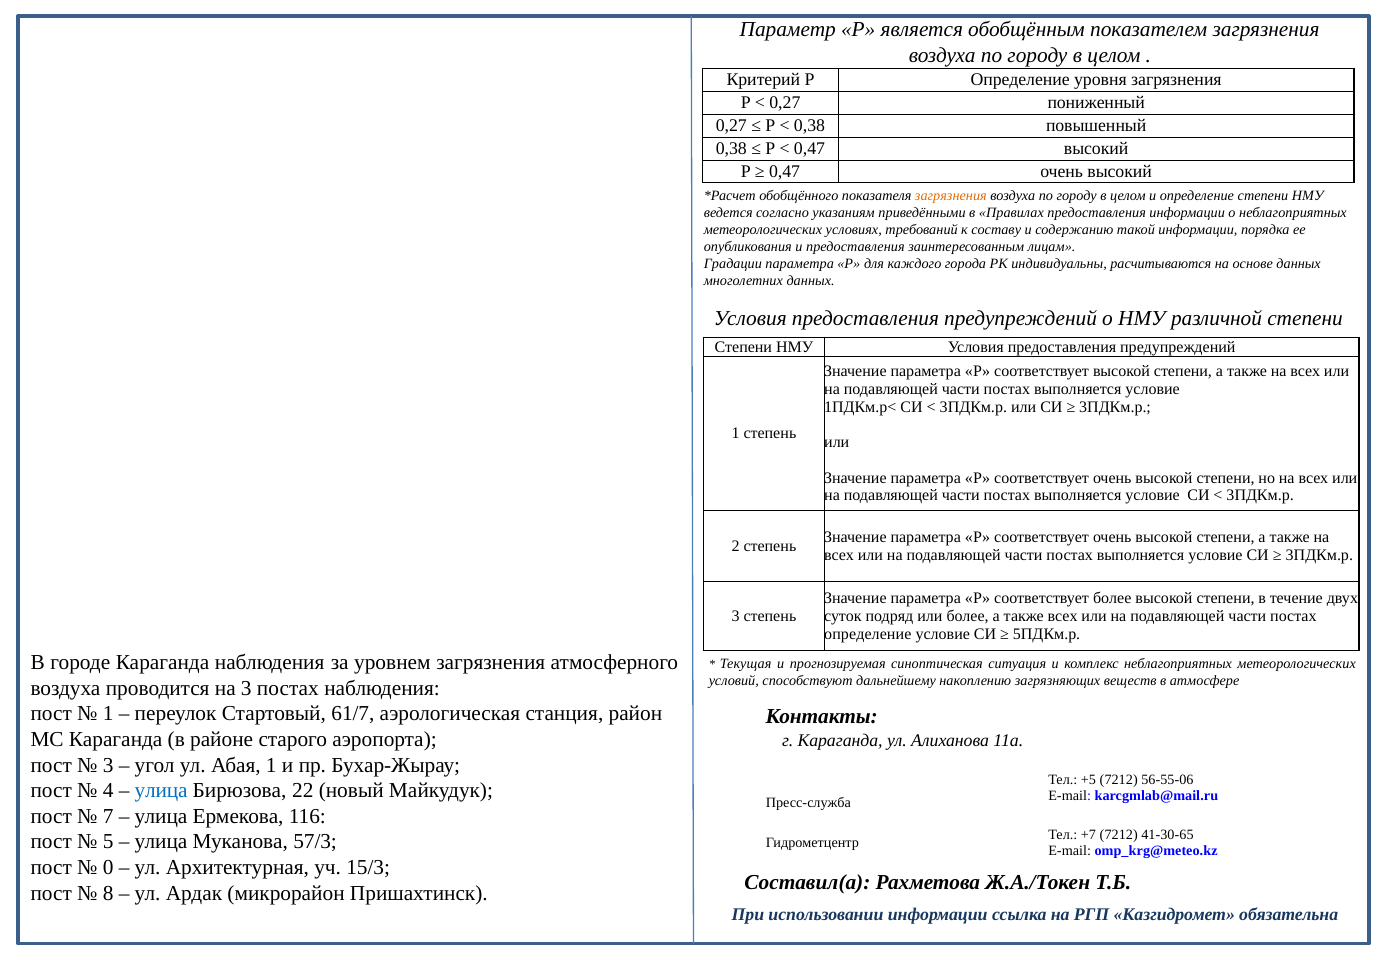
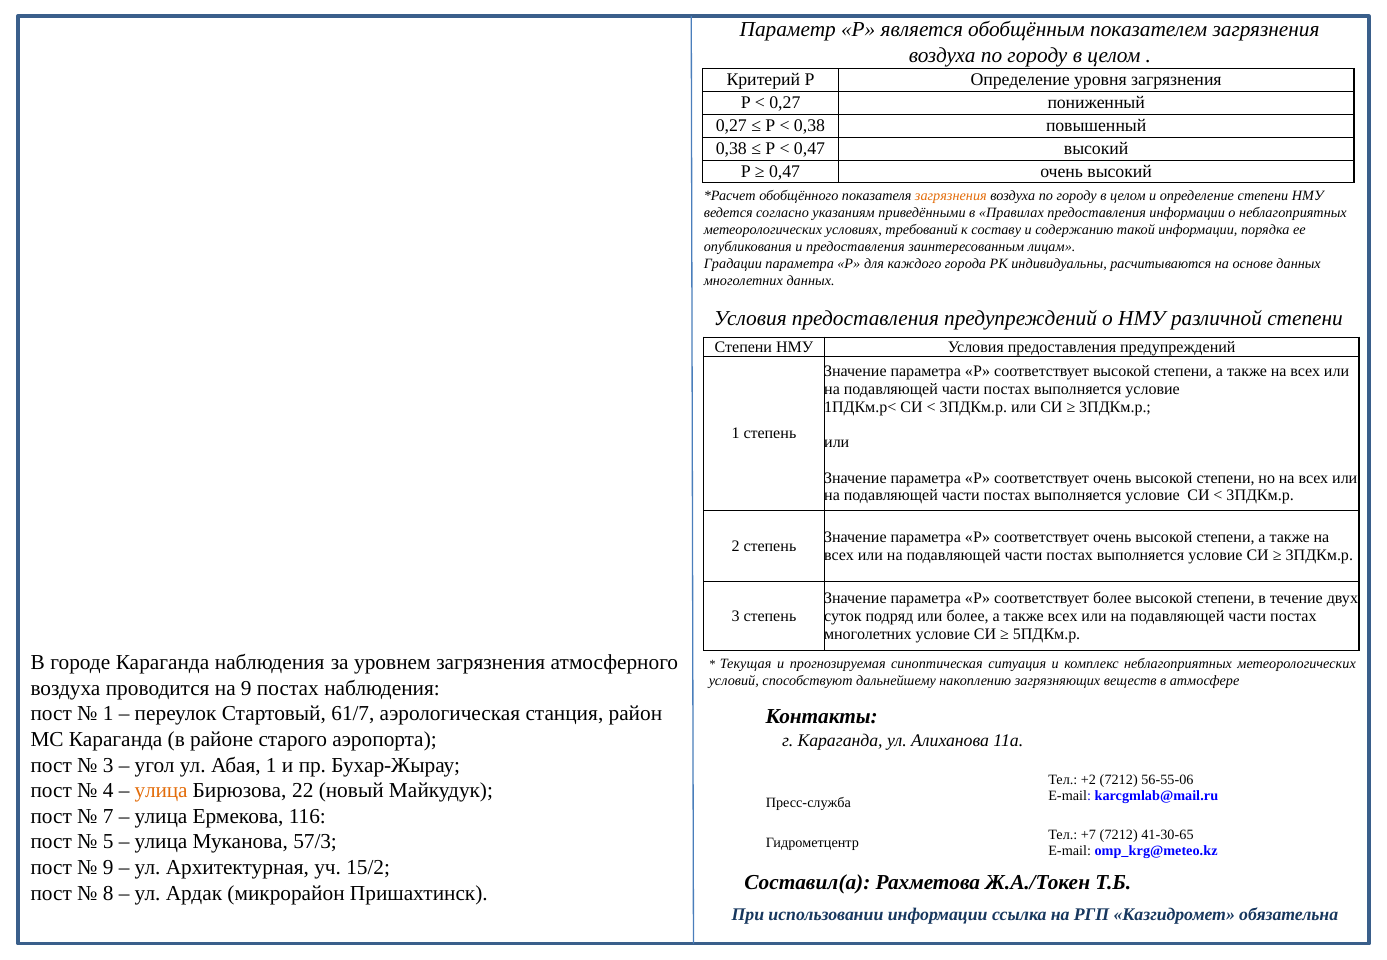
определение at (868, 634): определение -> многолетних
на 3: 3 -> 9
+5: +5 -> +2
улица at (161, 791) colour: blue -> orange
0 at (108, 868): 0 -> 9
15/3: 15/3 -> 15/2
